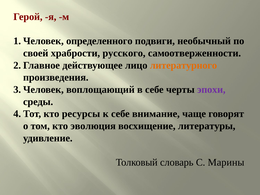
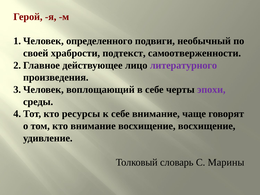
русского: русского -> подтекст
литературного colour: orange -> purple
кто эволюция: эволюция -> внимание
восхищение литературы: литературы -> восхищение
